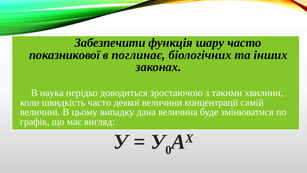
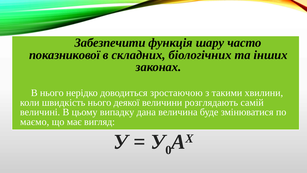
поглинає: поглинає -> складних
В наука: наука -> нього
швидкість часто: часто -> нього
концентрації: концентрації -> розглядають
графік: графік -> маємо
